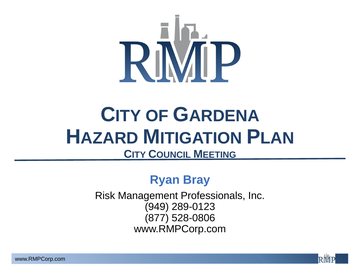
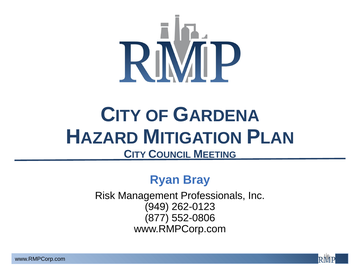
289-0123: 289-0123 -> 262-0123
528-0806: 528-0806 -> 552-0806
